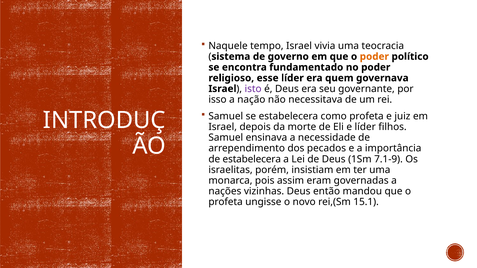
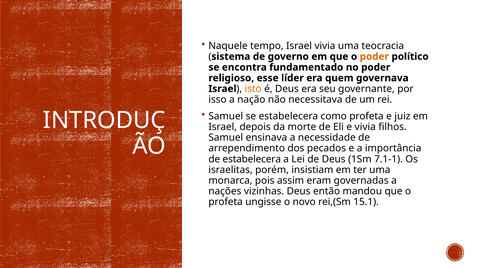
isto colour: purple -> orange
e líder: líder -> vivia
7.1-9: 7.1-9 -> 7.1-1
